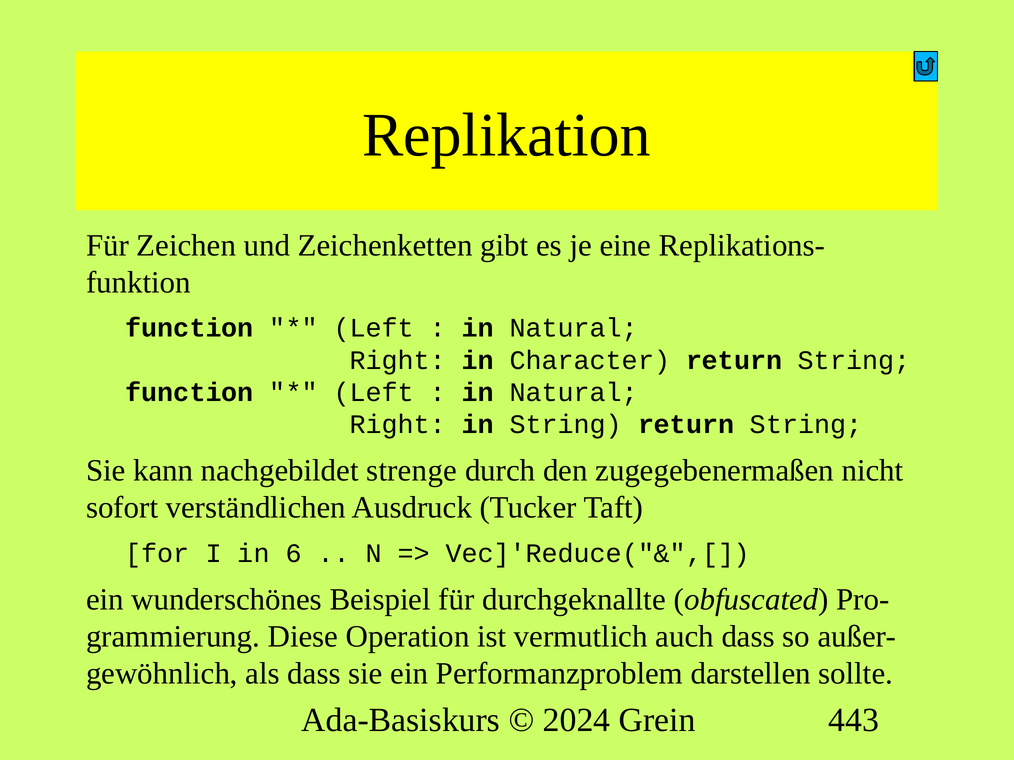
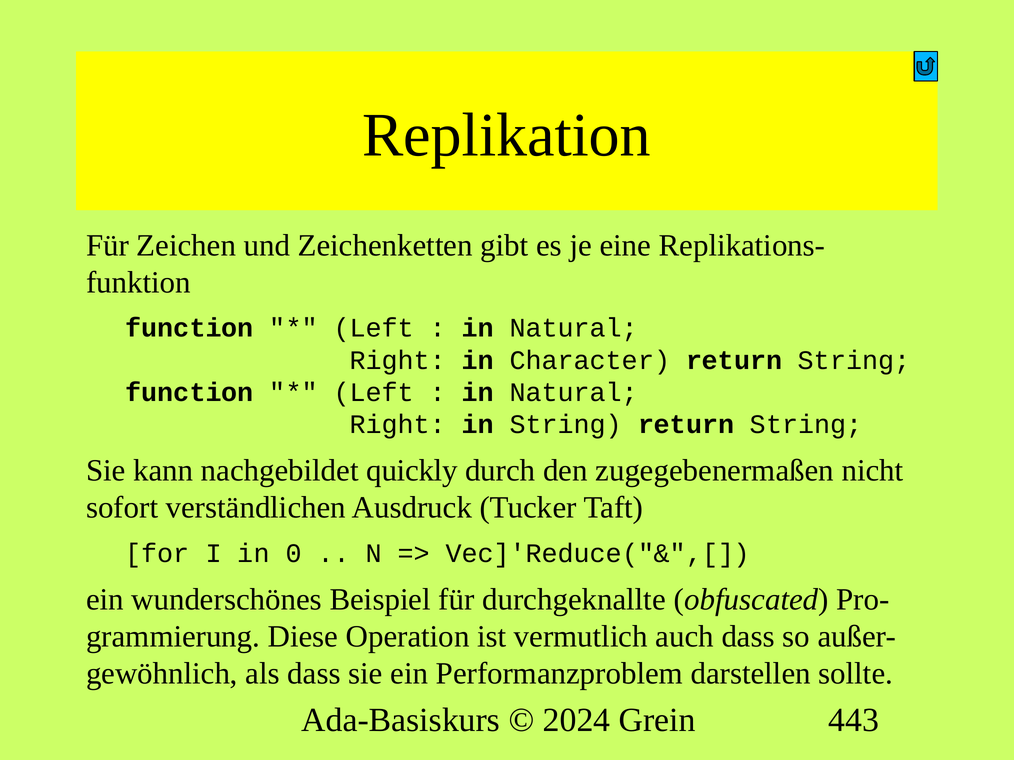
strenge: strenge -> quickly
6: 6 -> 0
